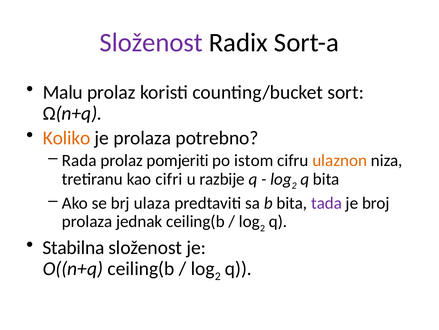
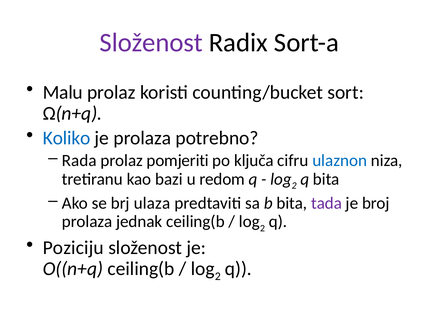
Koliko colour: orange -> blue
istom: istom -> ključa
ulaznon colour: orange -> blue
cifri: cifri -> bazi
razbije: razbije -> redom
Stabilna: Stabilna -> Poziciju
